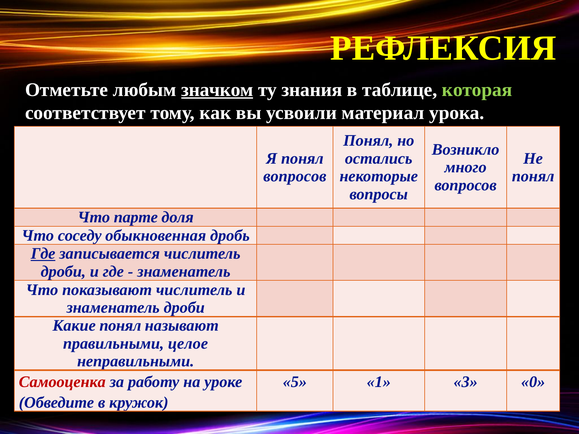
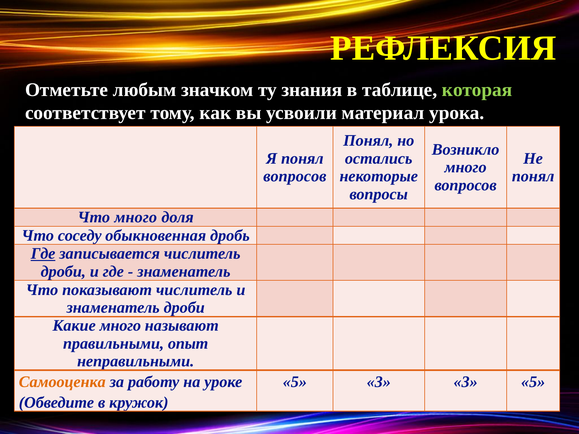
значком underline: present -> none
Что парте: парте -> много
Какие понял: понял -> много
целое: целое -> опыт
Самооценка colour: red -> orange
5 1: 1 -> 3
3 0: 0 -> 5
